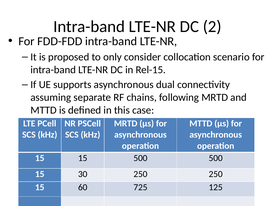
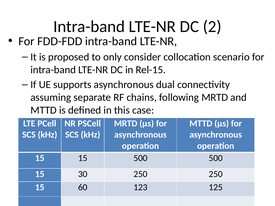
725: 725 -> 123
